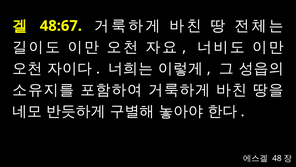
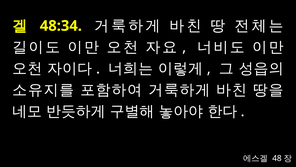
48:67: 48:67 -> 48:34
